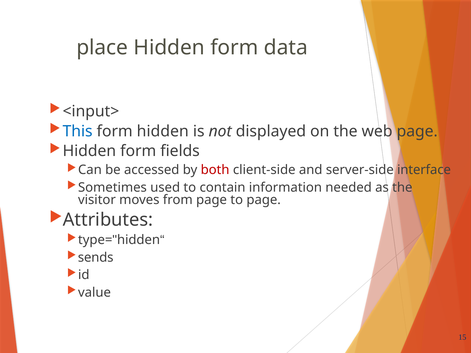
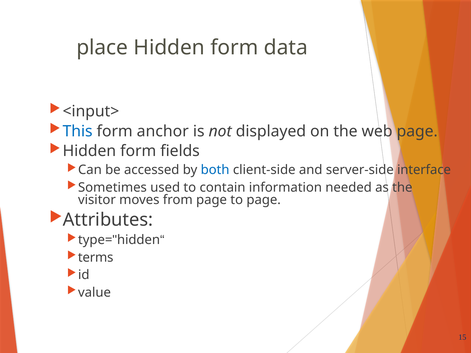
form hidden: hidden -> anchor
both colour: red -> blue
sends: sends -> terms
